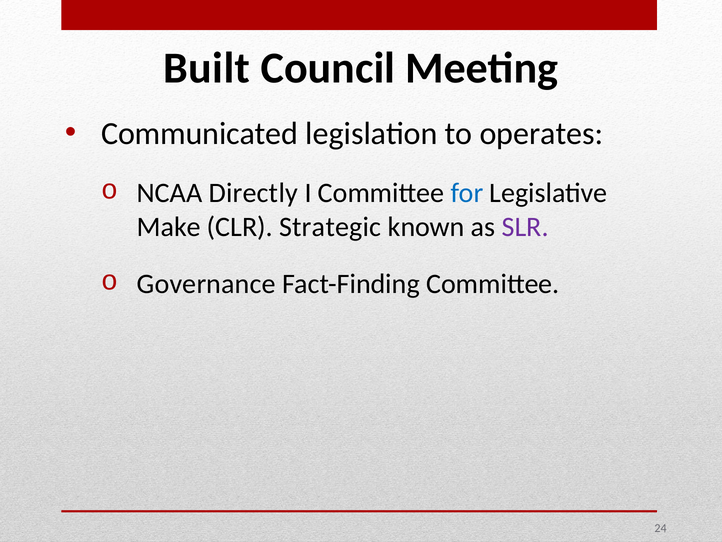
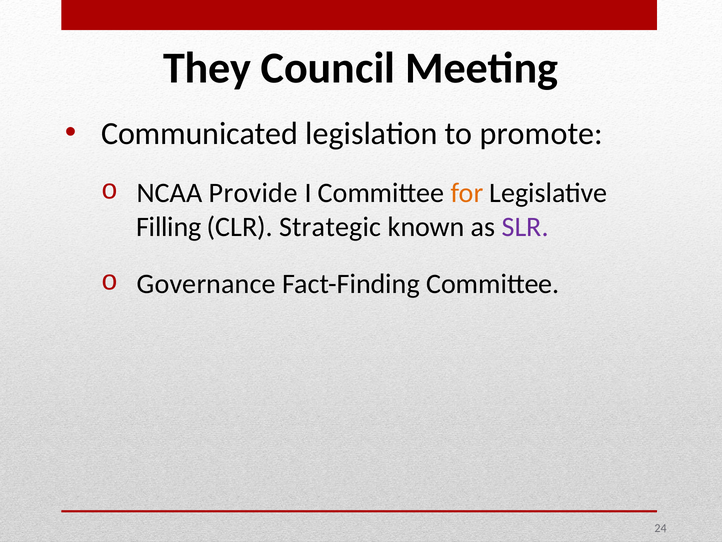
Built: Built -> They
operates: operates -> promote
Directly: Directly -> Provide
for colour: blue -> orange
Make: Make -> Filling
